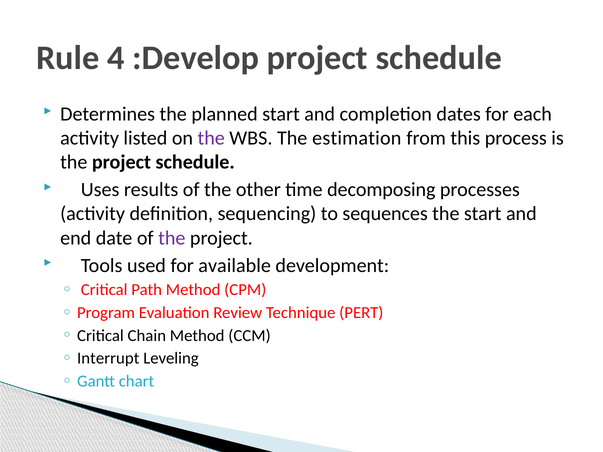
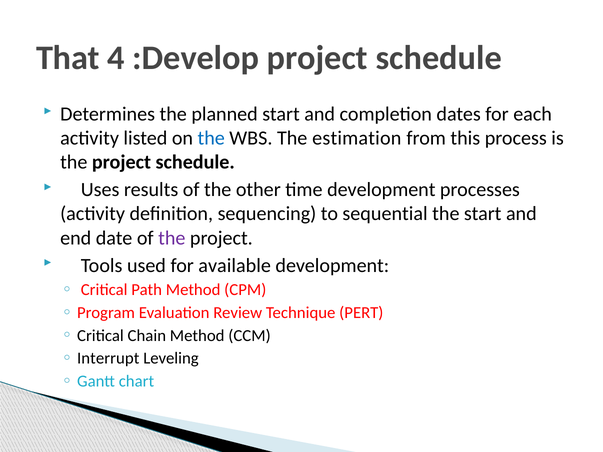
Rule: Rule -> That
the at (211, 138) colour: purple -> blue
time decomposing: decomposing -> development
sequences: sequences -> sequential
